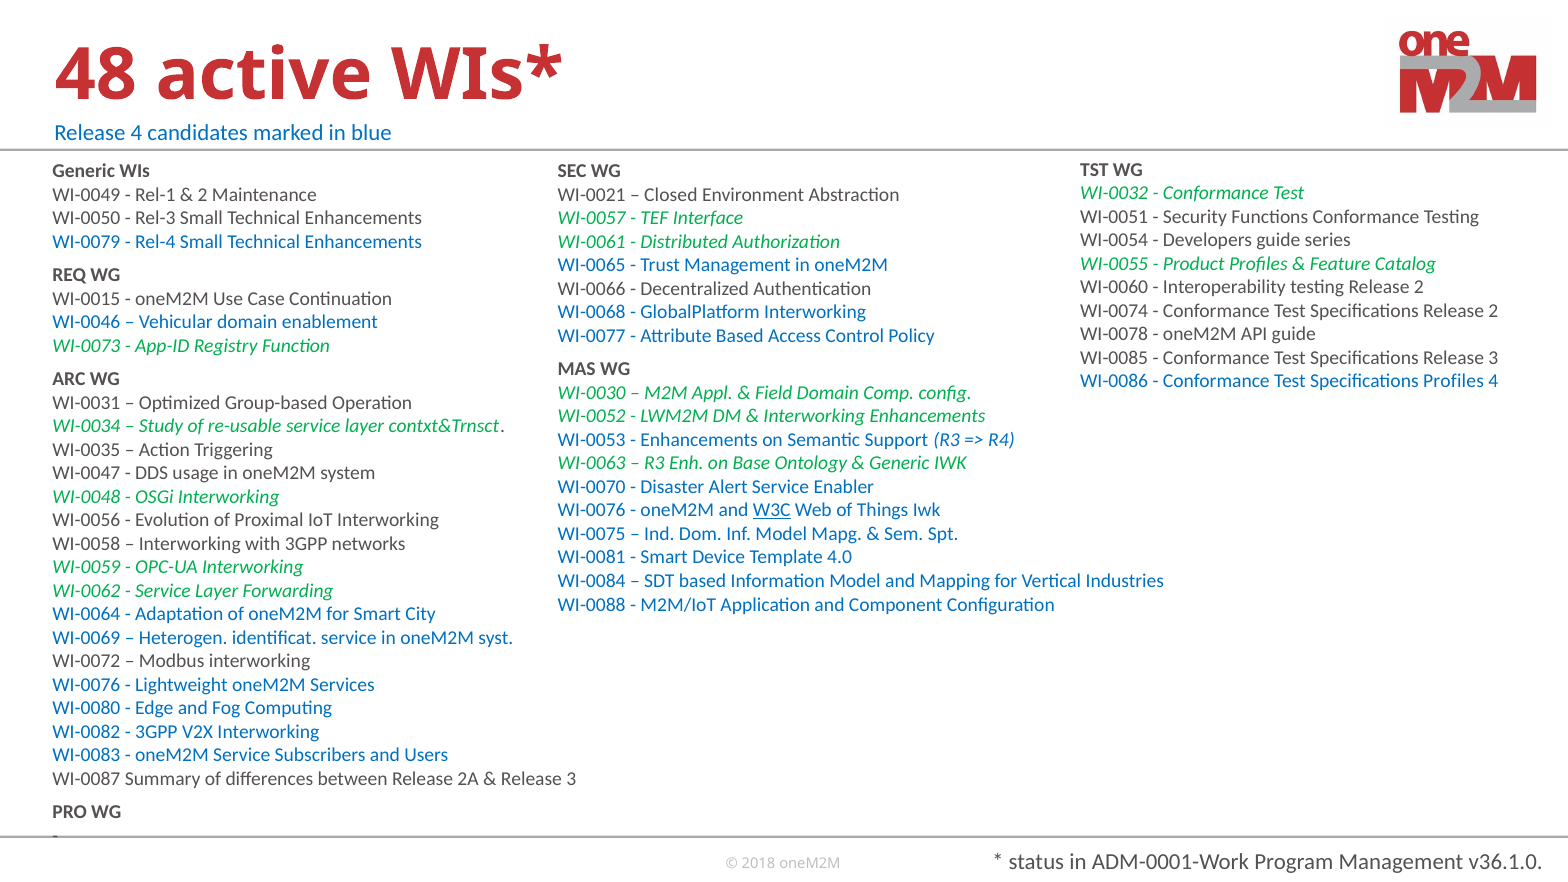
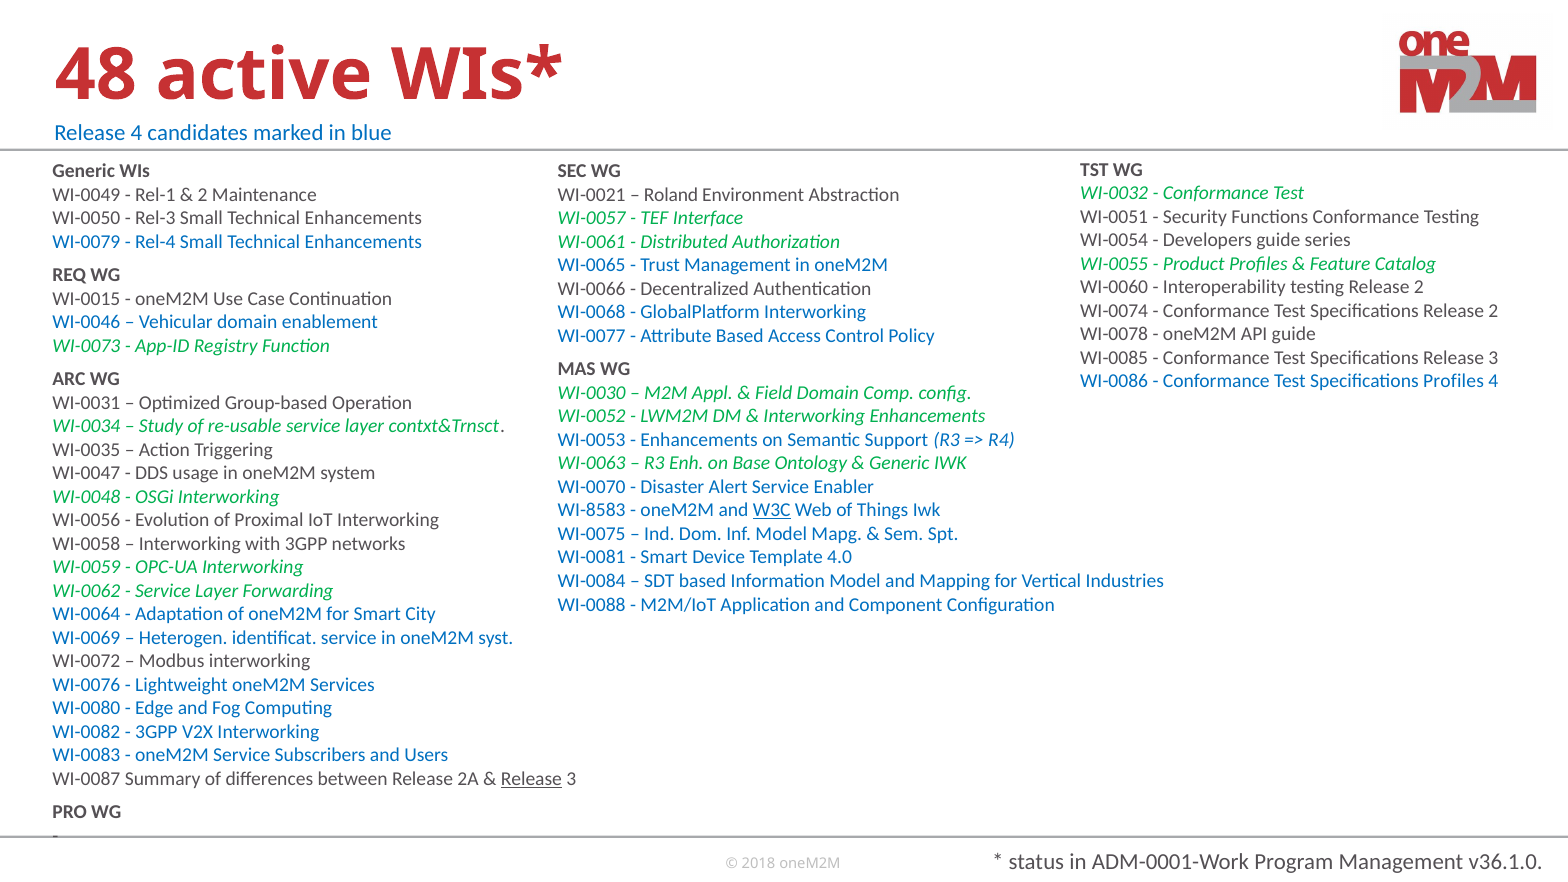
Closed: Closed -> Roland
WI-0076 at (592, 510): WI-0076 -> WI-8583
Release at (531, 779) underline: none -> present
